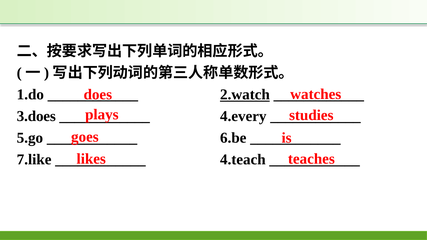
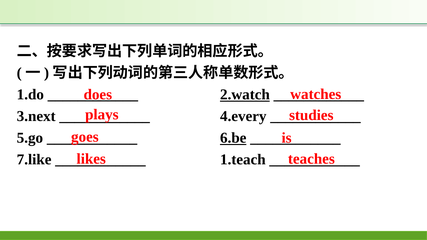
3.does: 3.does -> 3.next
6.be underline: none -> present
4.teach: 4.teach -> 1.teach
